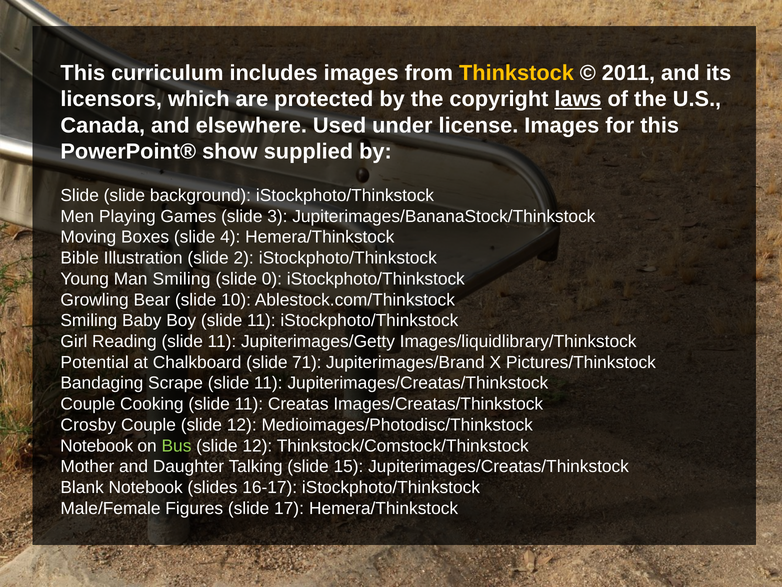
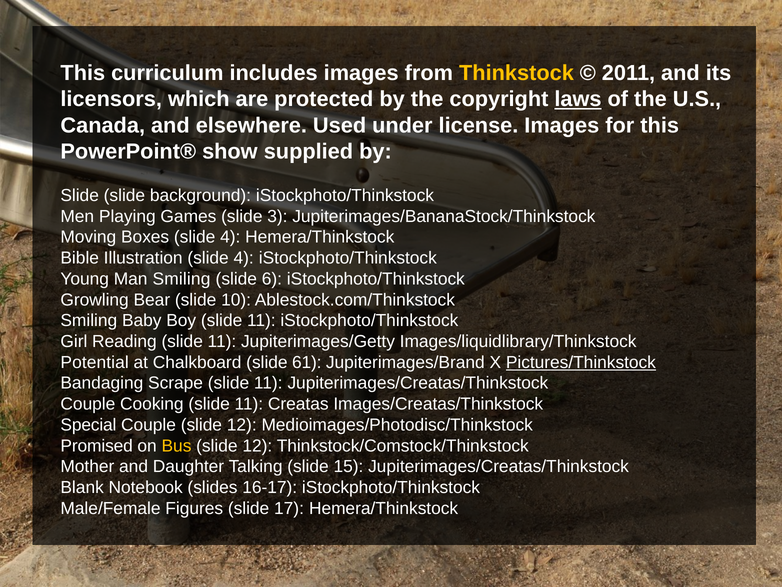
Illustration slide 2: 2 -> 4
0: 0 -> 6
71: 71 -> 61
Pictures/Thinkstock underline: none -> present
Crosby: Crosby -> Special
Notebook at (97, 445): Notebook -> Promised
Bus colour: light green -> yellow
